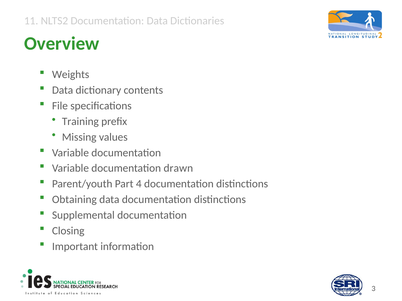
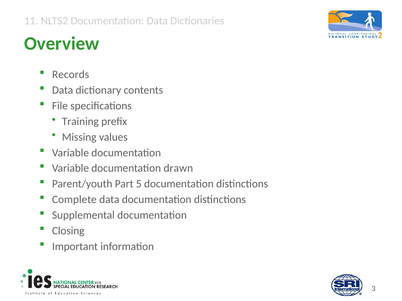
Weights: Weights -> Records
4: 4 -> 5
Obtaining: Obtaining -> Complete
